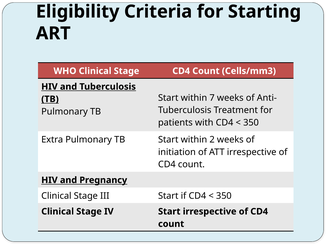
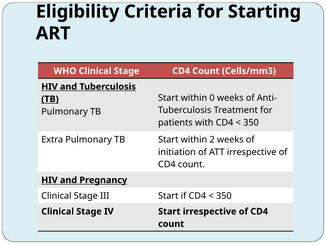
7: 7 -> 0
